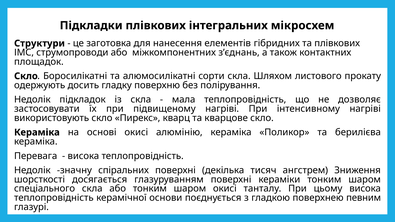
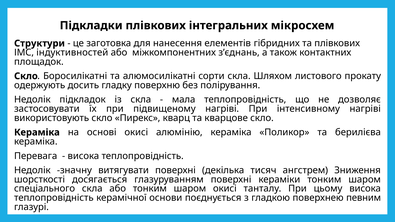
струмопроводи: струмопроводи -> індуктивностей
спіральних: спіральних -> витягувати
